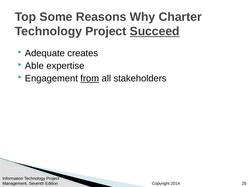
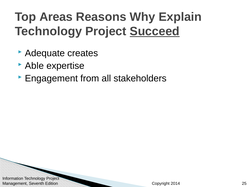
Some: Some -> Areas
Charter: Charter -> Explain
from underline: present -> none
